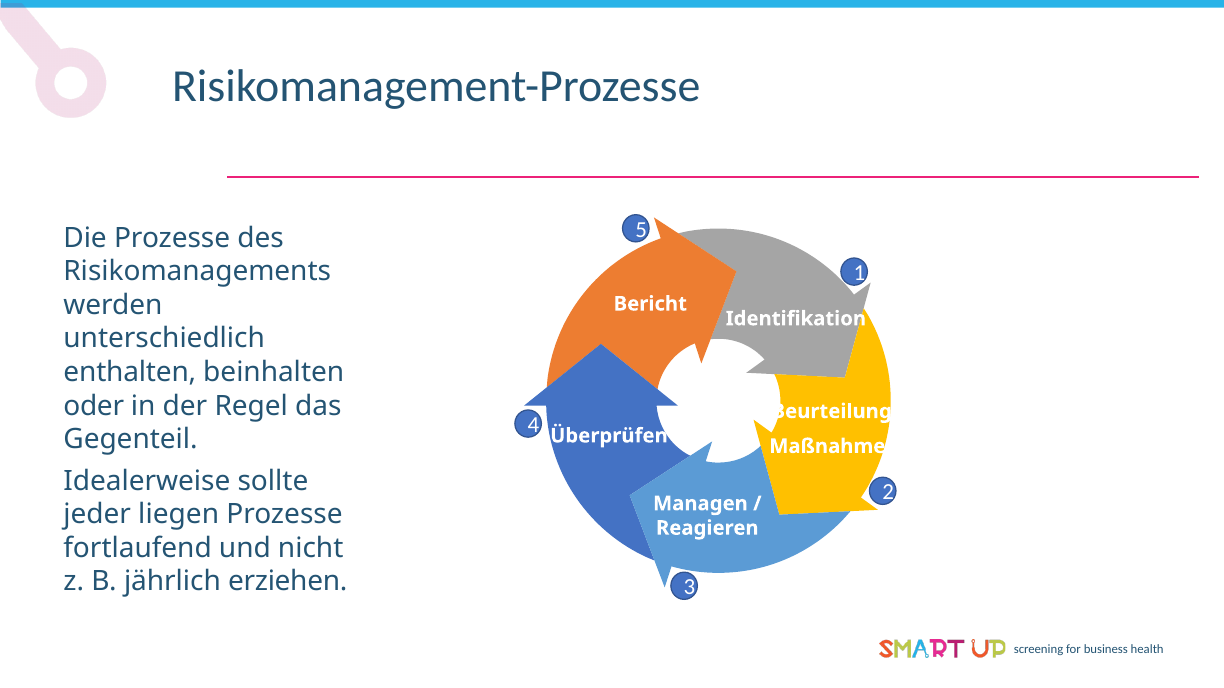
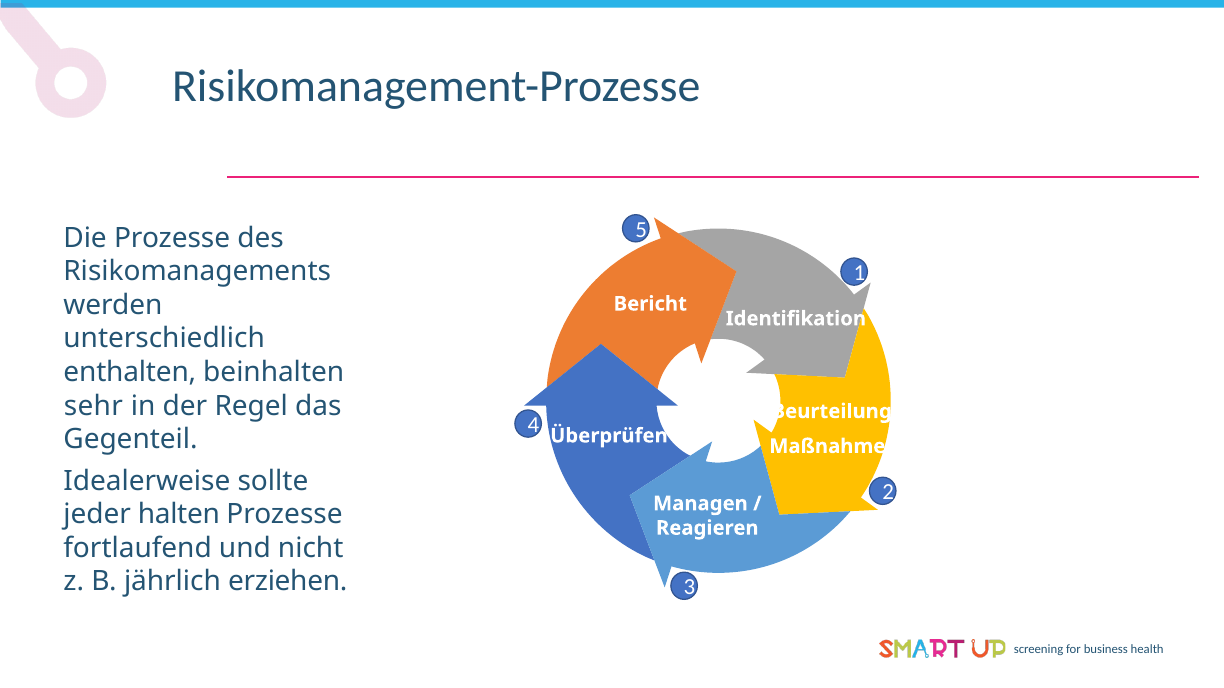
oder: oder -> sehr
liegen: liegen -> halten
